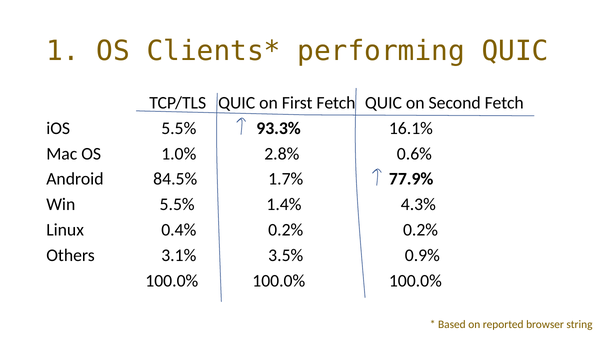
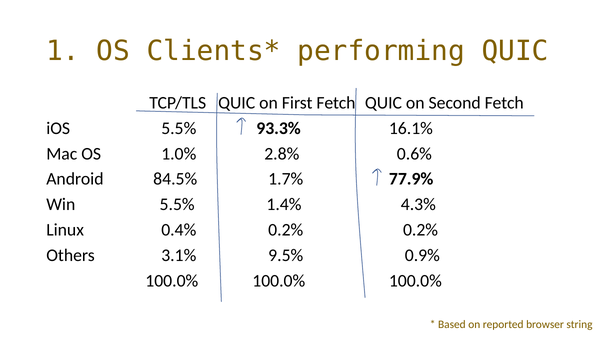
3.5%: 3.5% -> 9.5%
